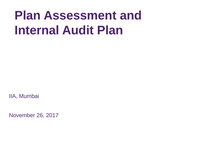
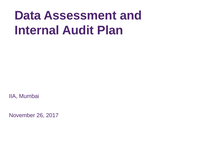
Plan at (28, 16): Plan -> Data
